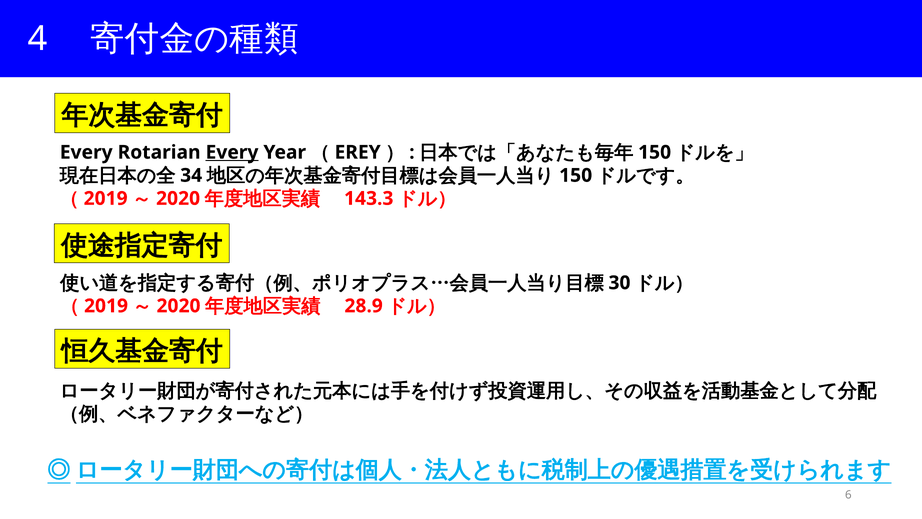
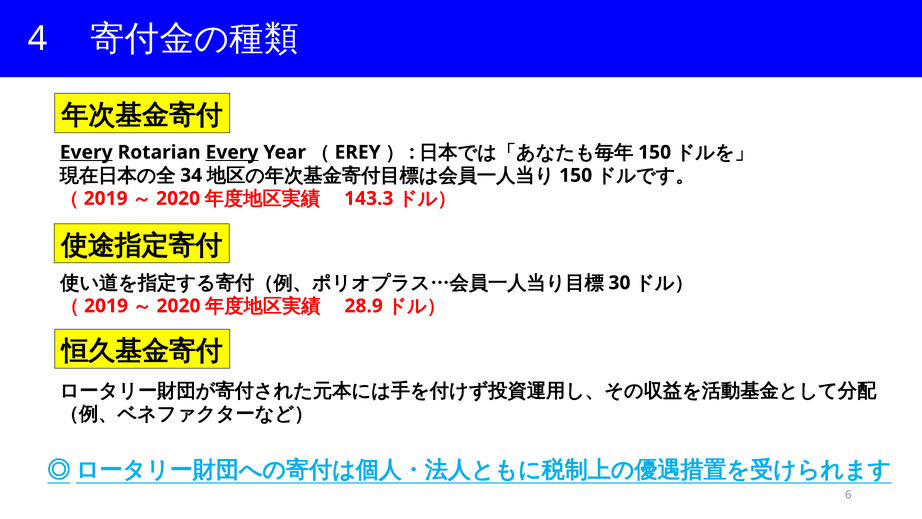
Every at (86, 152) underline: none -> present
